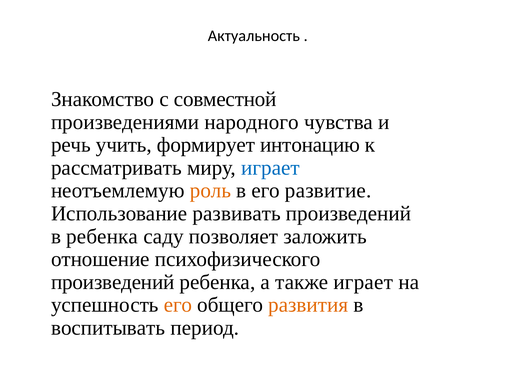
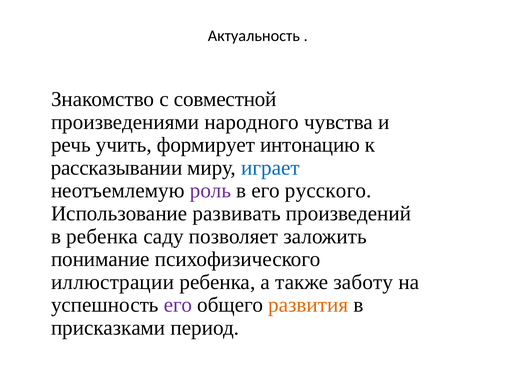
рассматривать: рассматривать -> рассказывании
роль colour: orange -> purple
развитие: развитие -> русского
отношение: отношение -> понимание
произведений at (113, 282): произведений -> иллюстрации
также играет: играет -> заботу
его at (178, 305) colour: orange -> purple
воспитывать: воспитывать -> присказками
